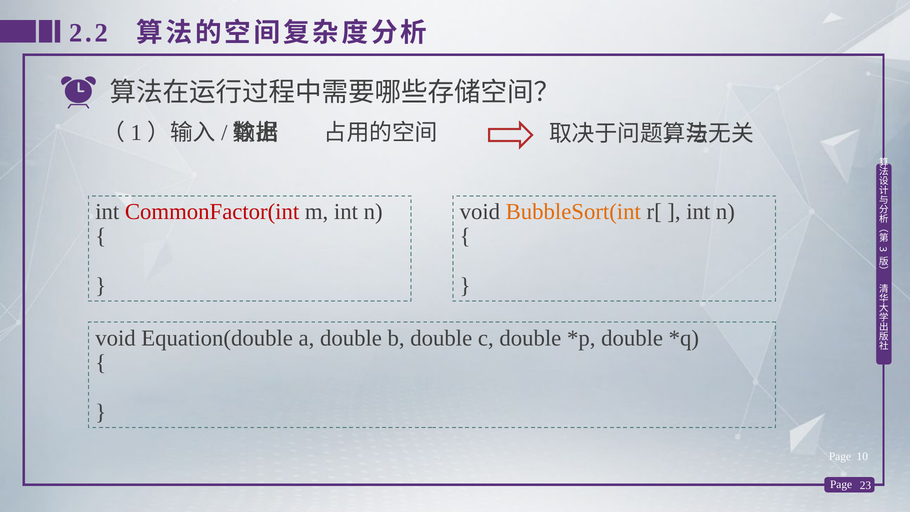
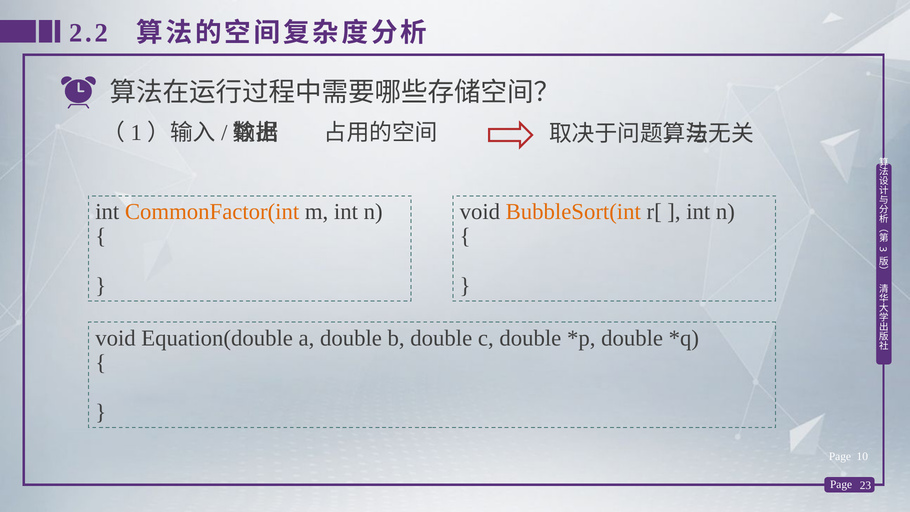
CommonFactor(int colour: red -> orange
